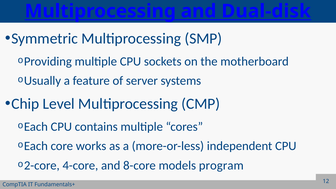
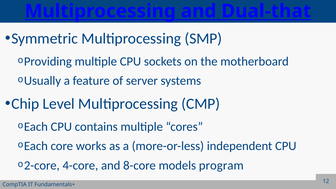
Dual-disk: Dual-disk -> Dual-that
